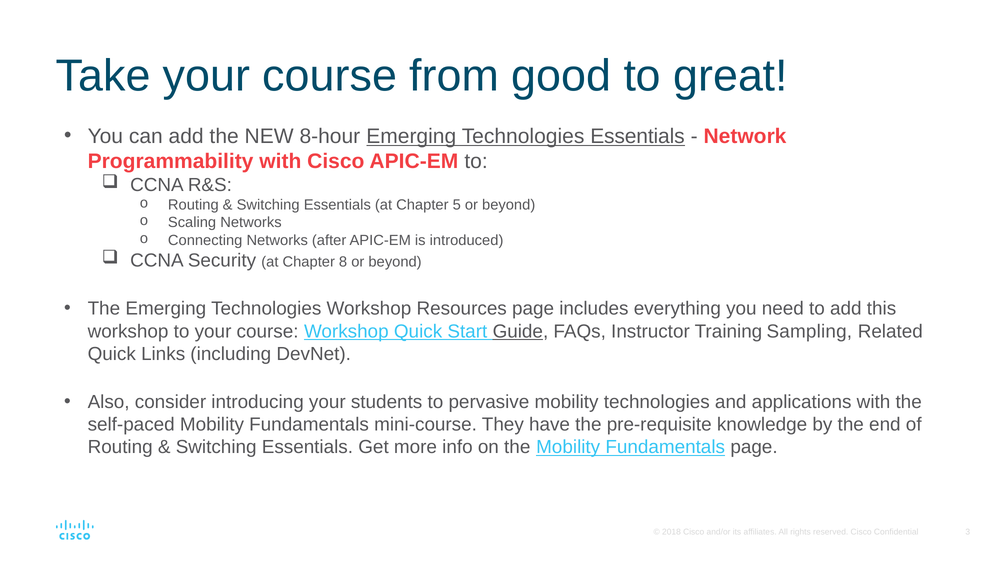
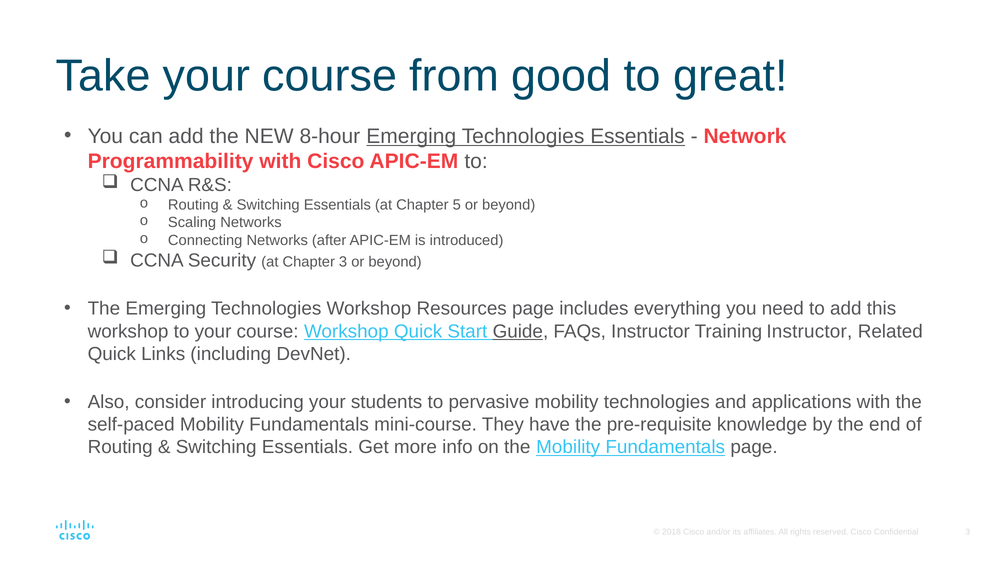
Chapter 8: 8 -> 3
Training Sampling: Sampling -> Instructor
